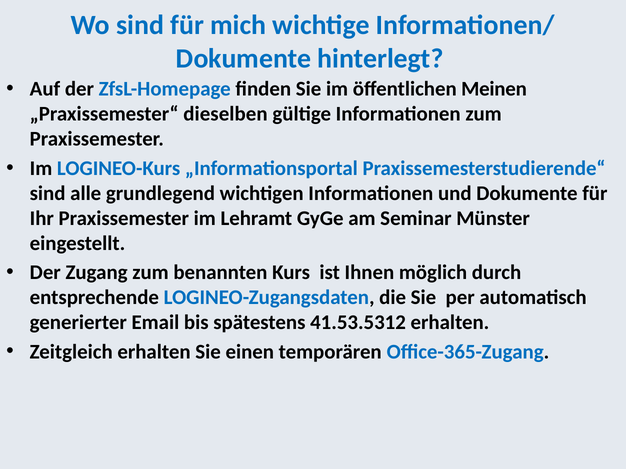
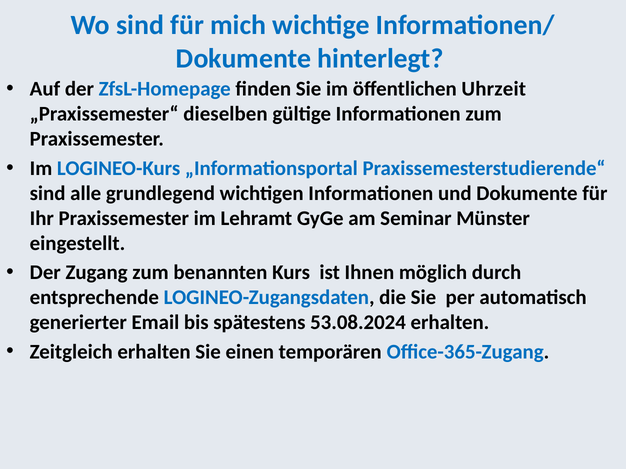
Meinen: Meinen -> Uhrzeit
41.53.5312: 41.53.5312 -> 53.08.2024
